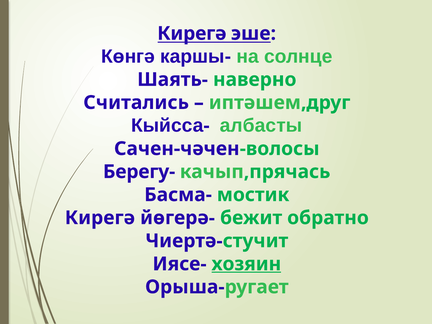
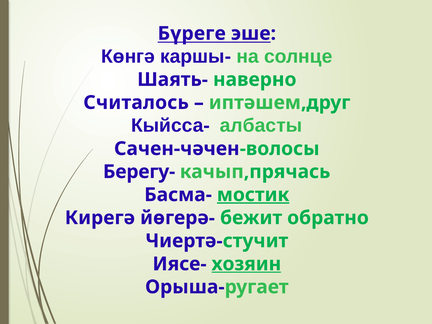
Кирегә at (192, 33): Кирегә -> Бүреге
Считались: Считались -> Считалось
мостик underline: none -> present
